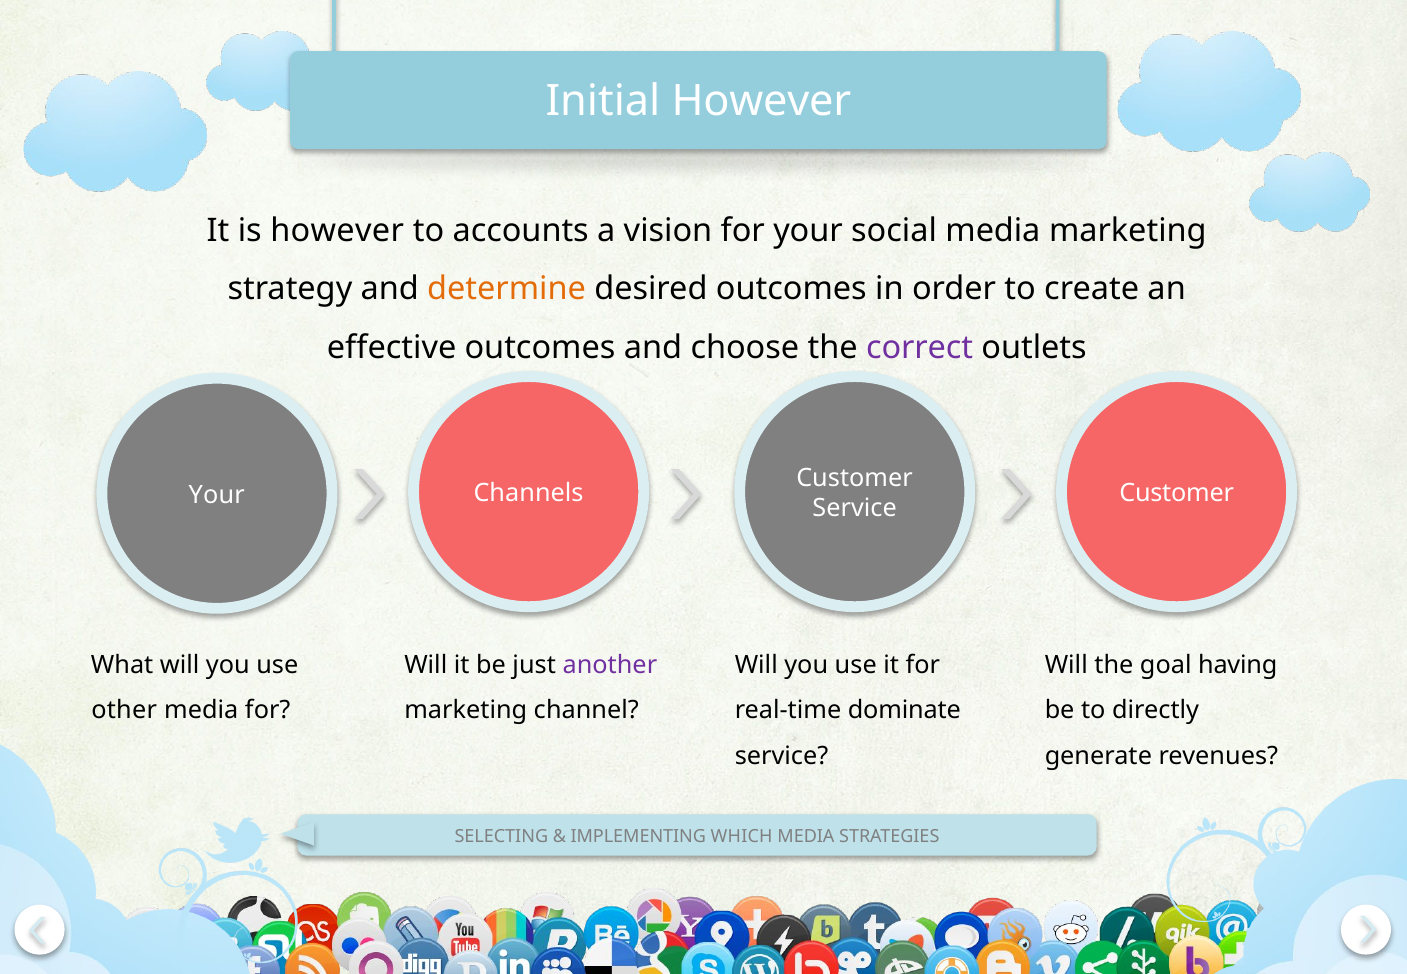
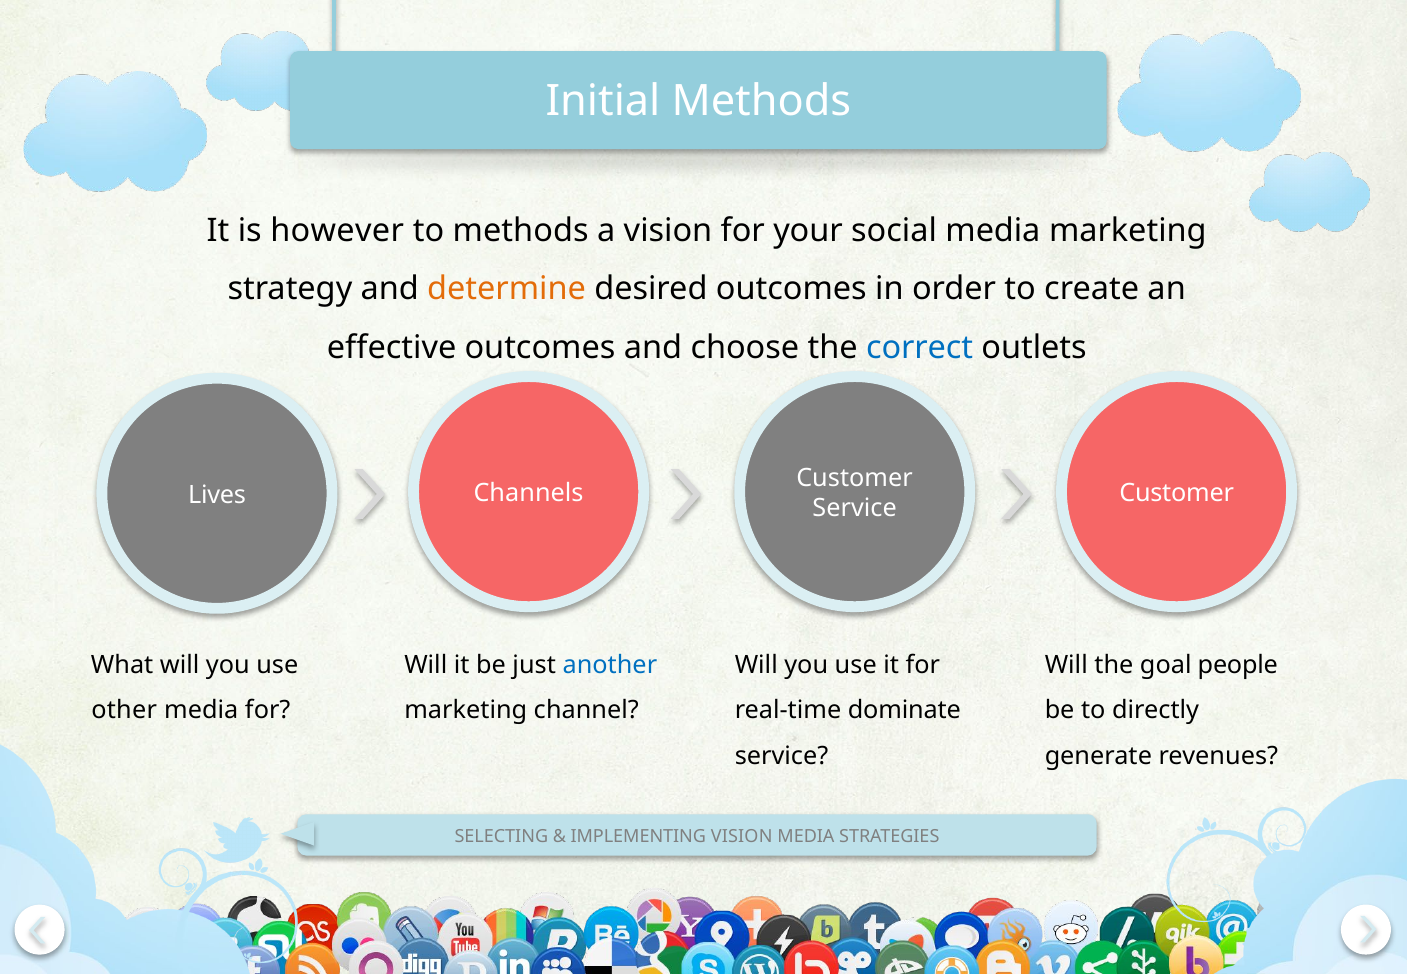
Initial However: However -> Methods
to accounts: accounts -> methods
correct colour: purple -> blue
Your at (217, 495): Your -> Lives
another colour: purple -> blue
having: having -> people
WHICH at (742, 836): WHICH -> VISION
